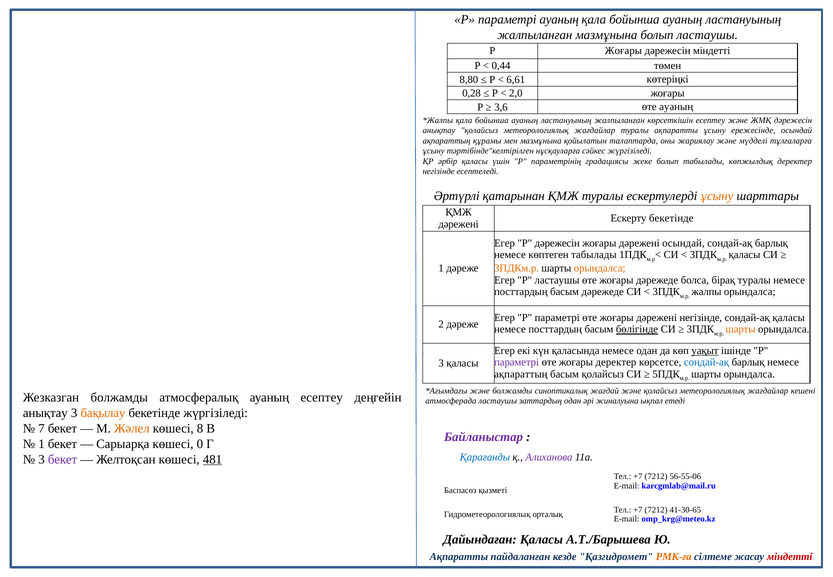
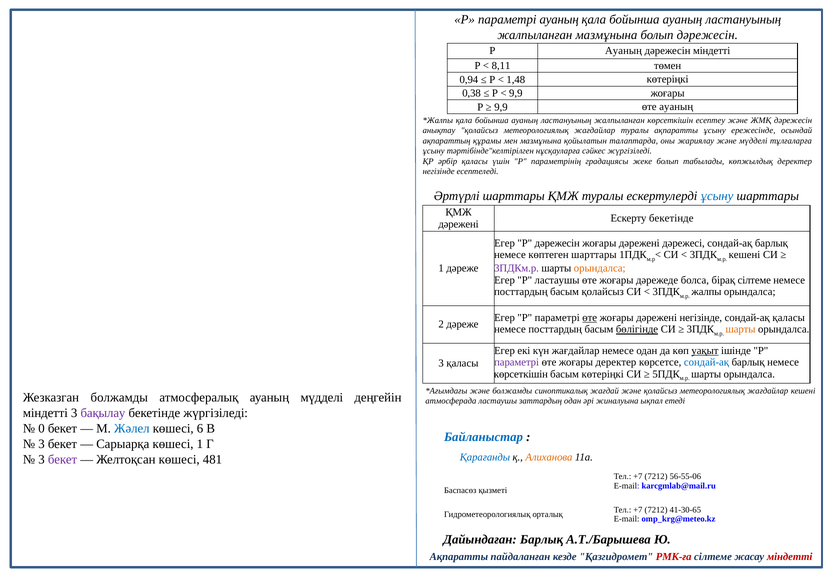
болып ластаушы: ластаушы -> дәрежесін
Р Жоғары: Жоғары -> Ауаның
0,44: 0,44 -> 8,11
8,80: 8,80 -> 0,94
6,61: 6,61 -> 1,48
0,28: 0,28 -> 0,38
2,0 at (516, 93): 2,0 -> 9,9
3,6 at (501, 107): 3,6 -> 9,9
Әртүрлі қатарынан: қатарынан -> шарттары
ұсыну at (717, 196) colour: orange -> blue
дәрежені осындай: осындай -> дәрежесі
көптеген табылады: табылады -> шарттары
қаласы at (744, 255): қаласы -> кешені
3ПДКм.р colour: orange -> purple
бірақ туралы: туралы -> сілтеме
басым дәрежеде: дәрежеде -> қолайсыз
өте at (590, 318) underline: none -> present
күн қаласында: қаласында -> жағдайлар
ақпараттың at (521, 374): ақпараттың -> көрсеткішін
басым қолайсыз: қолайсыз -> көтеріңкі
ауаның есептеу: есептеу -> мүдделі
анықтау at (45, 413): анықтау -> міндетті
бақылау colour: orange -> purple
7: 7 -> 0
Жәлел colour: orange -> blue
8: 8 -> 6
Байланыстар colour: purple -> blue
1 at (42, 444): 1 -> 3
көшесі 0: 0 -> 1
Алиханова colour: purple -> orange
481 underline: present -> none
Дайындаған Қаласы: Қаласы -> Барлық
РМК-ға colour: orange -> red
